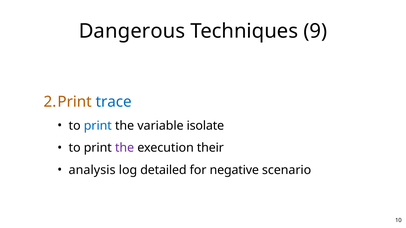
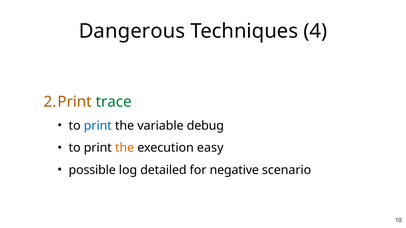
9: 9 -> 4
trace colour: blue -> green
isolate: isolate -> debug
the at (125, 148) colour: purple -> orange
their: their -> easy
analysis: analysis -> possible
